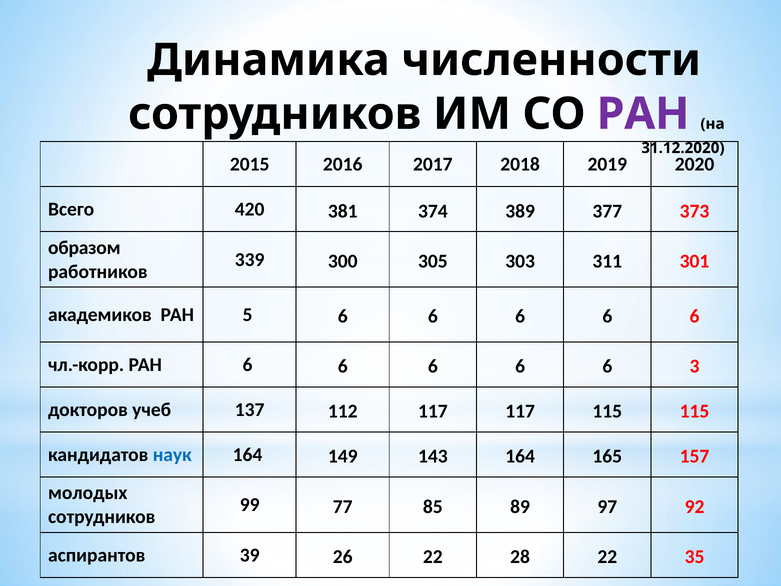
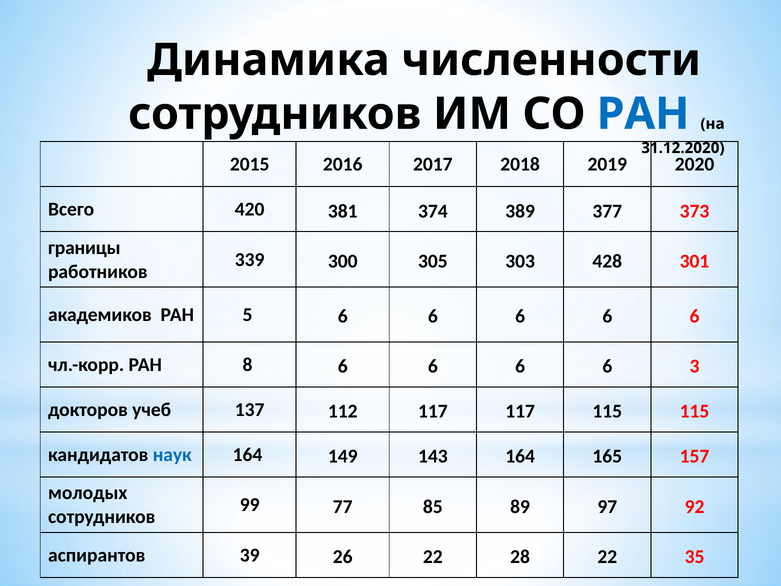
РАН at (643, 114) colour: purple -> blue
образом: образом -> границы
311: 311 -> 428
РАН 6: 6 -> 8
